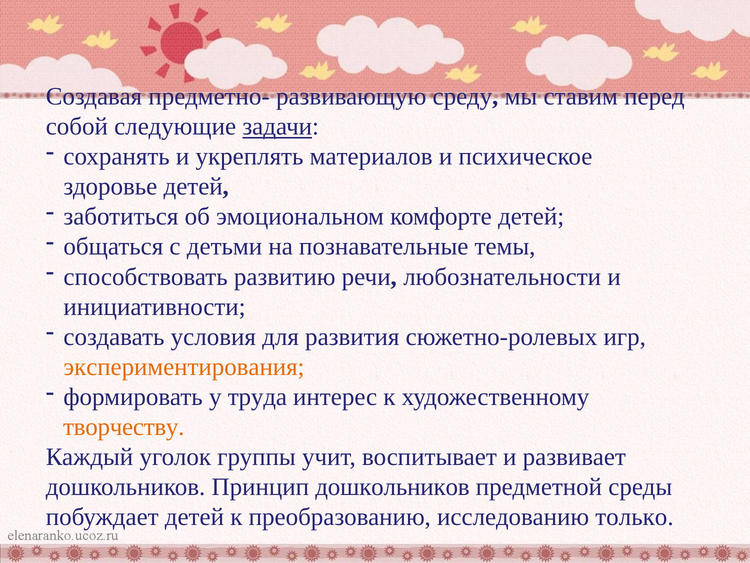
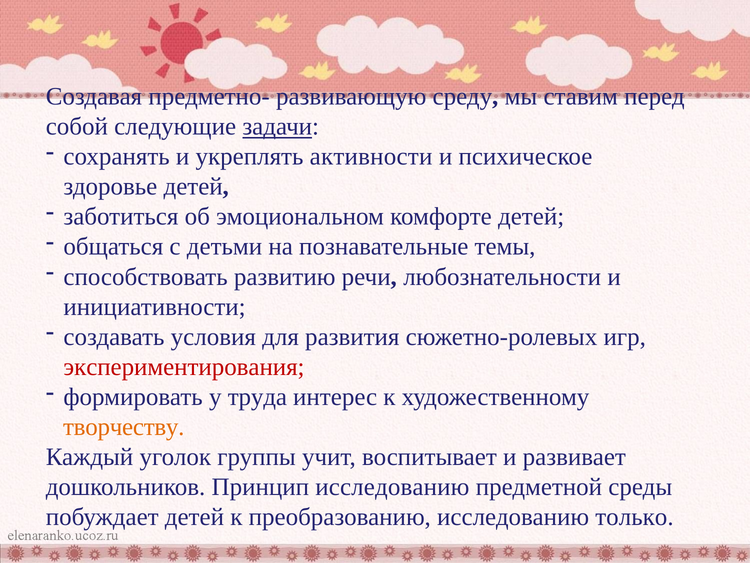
материалов: материалов -> активности
экспериментирования colour: orange -> red
Принцип дошкольников: дошкольников -> исследованию
